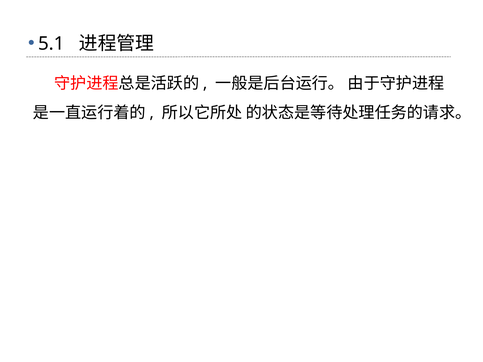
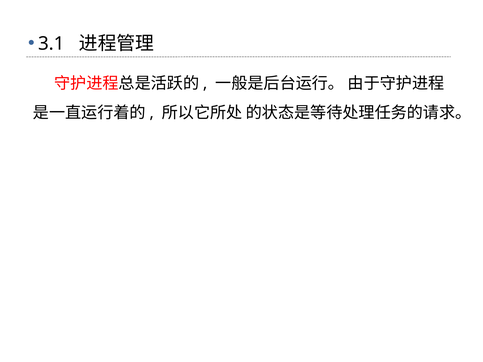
5.1: 5.1 -> 3.1
